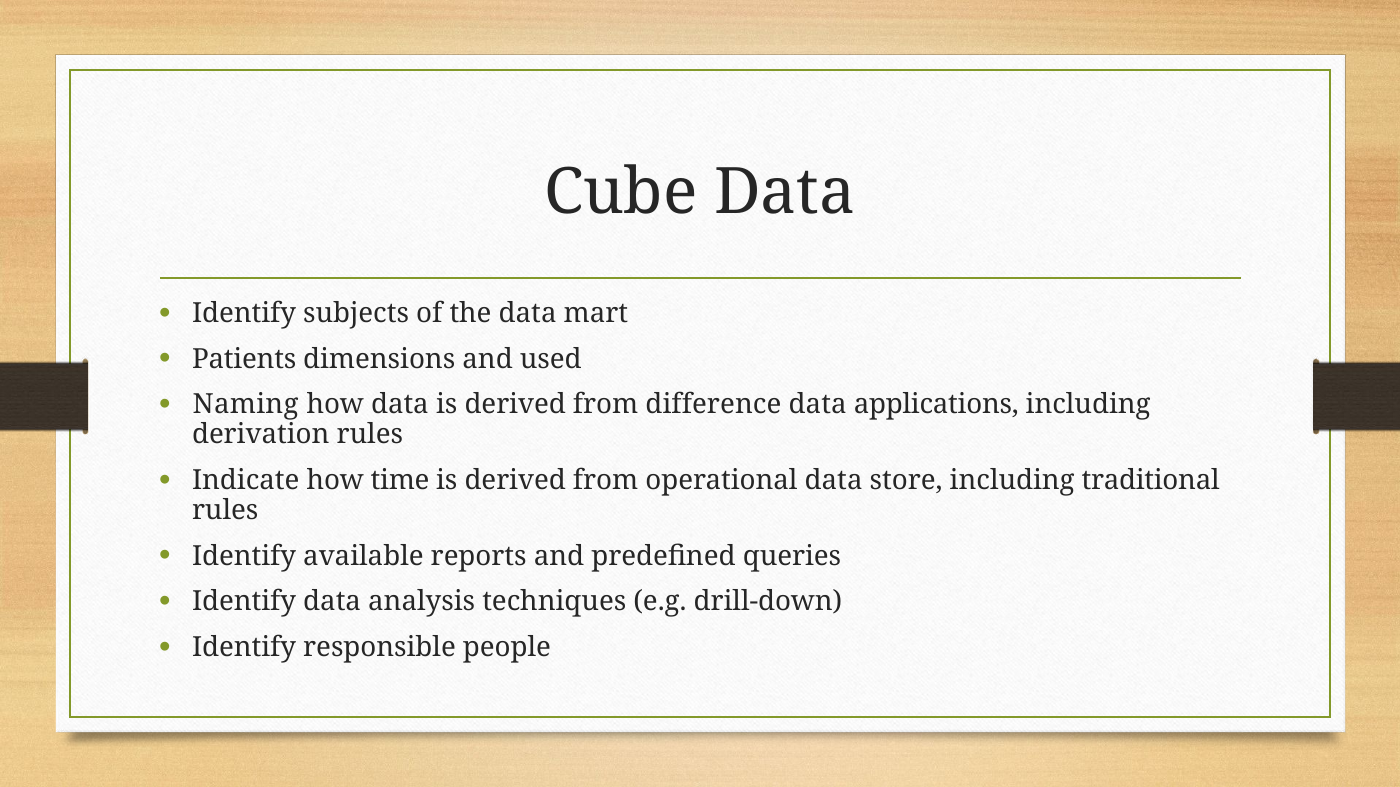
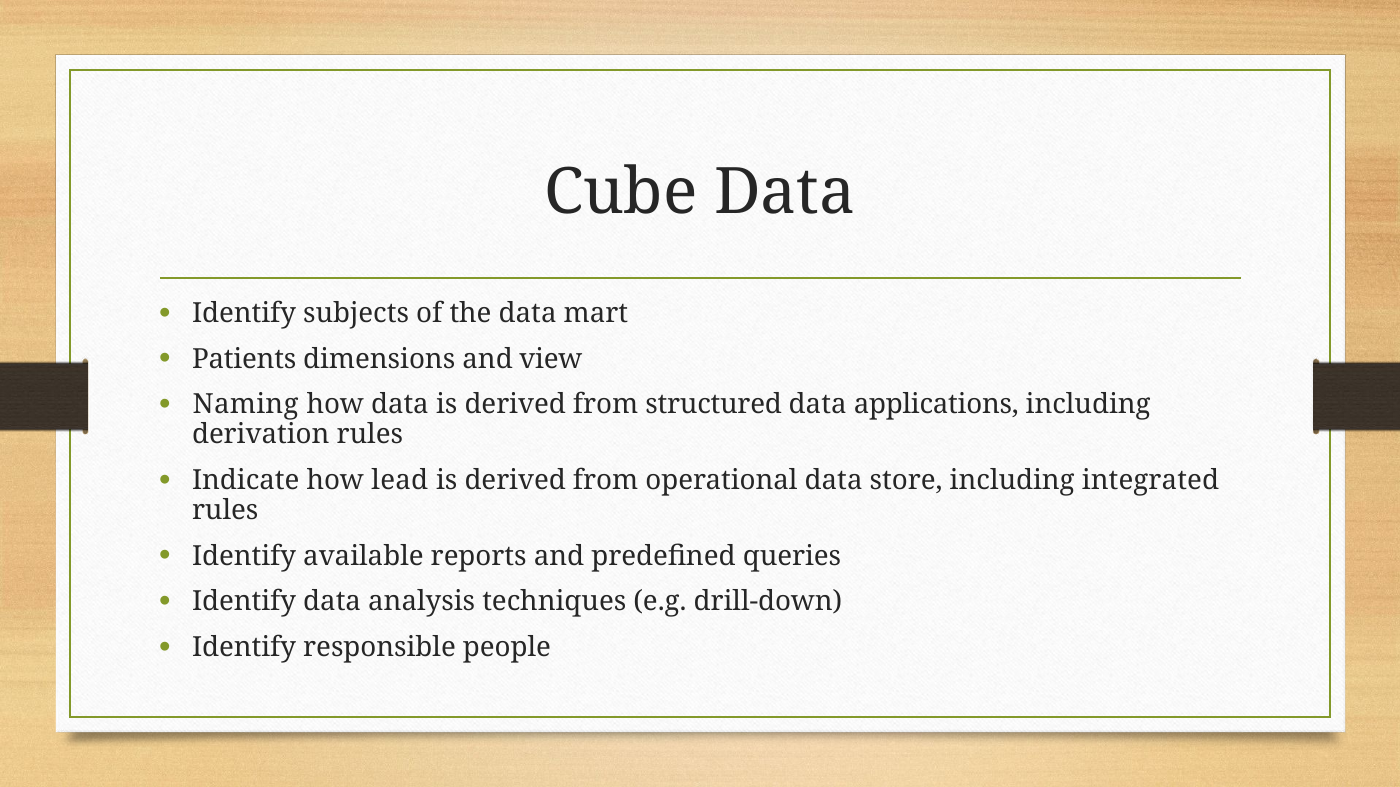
used: used -> view
difference: difference -> structured
time: time -> lead
traditional: traditional -> integrated
